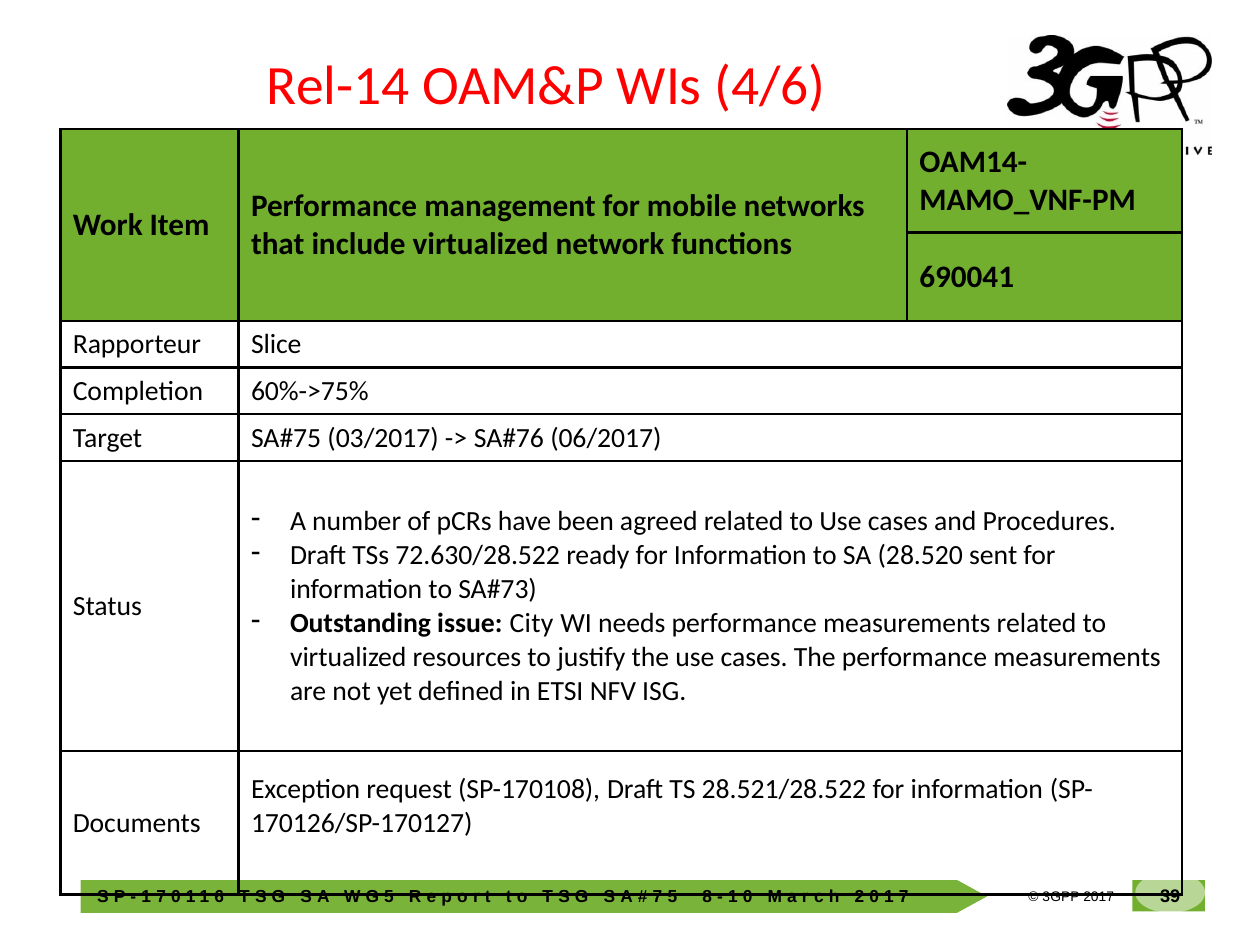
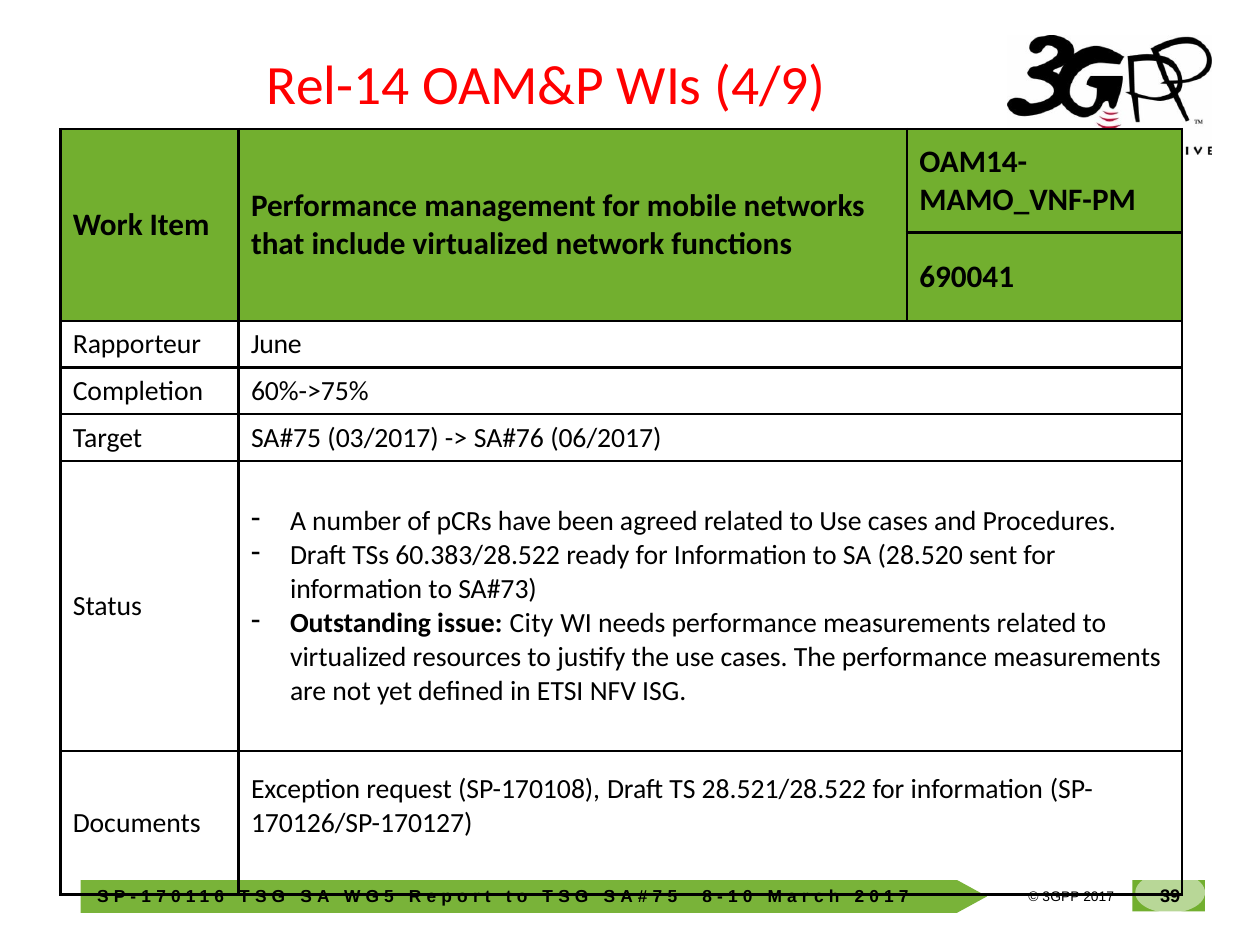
4/6: 4/6 -> 4/9
Slice: Slice -> June
72.630/28.522: 72.630/28.522 -> 60.383/28.522
